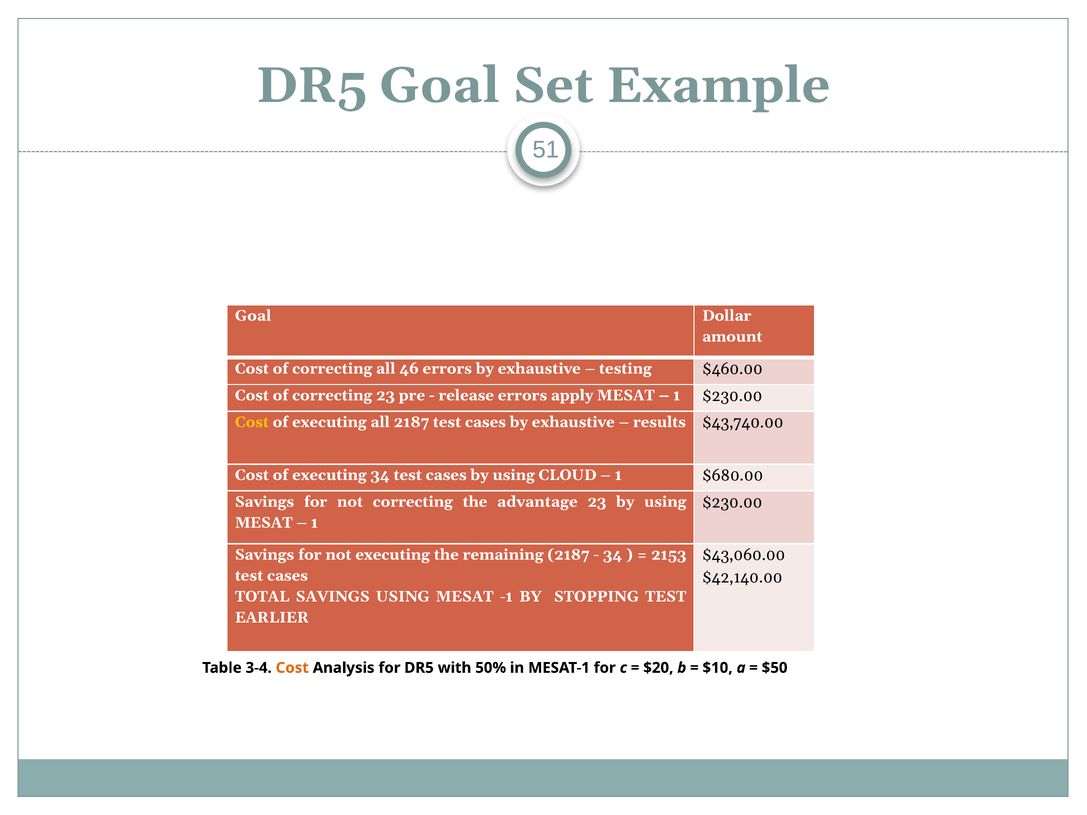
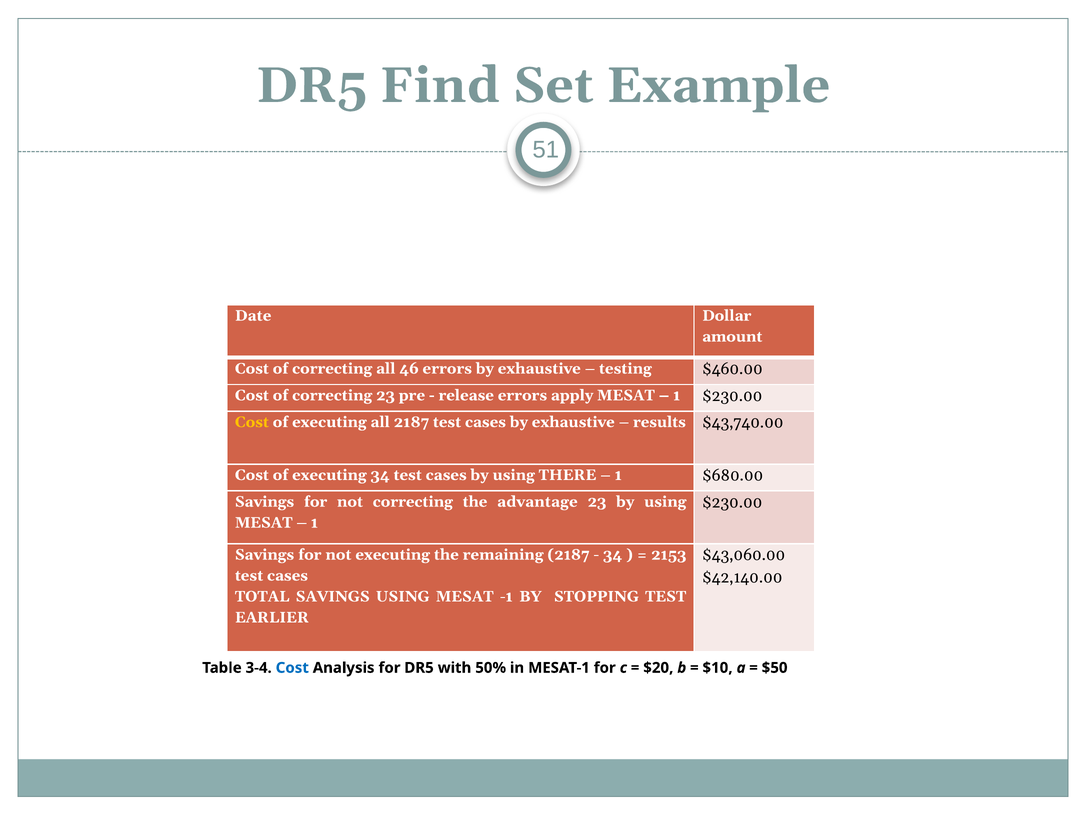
DR5 Goal: Goal -> Find
Goal at (253, 316): Goal -> Date
CLOUD: CLOUD -> THERE
Cost at (292, 668) colour: orange -> blue
